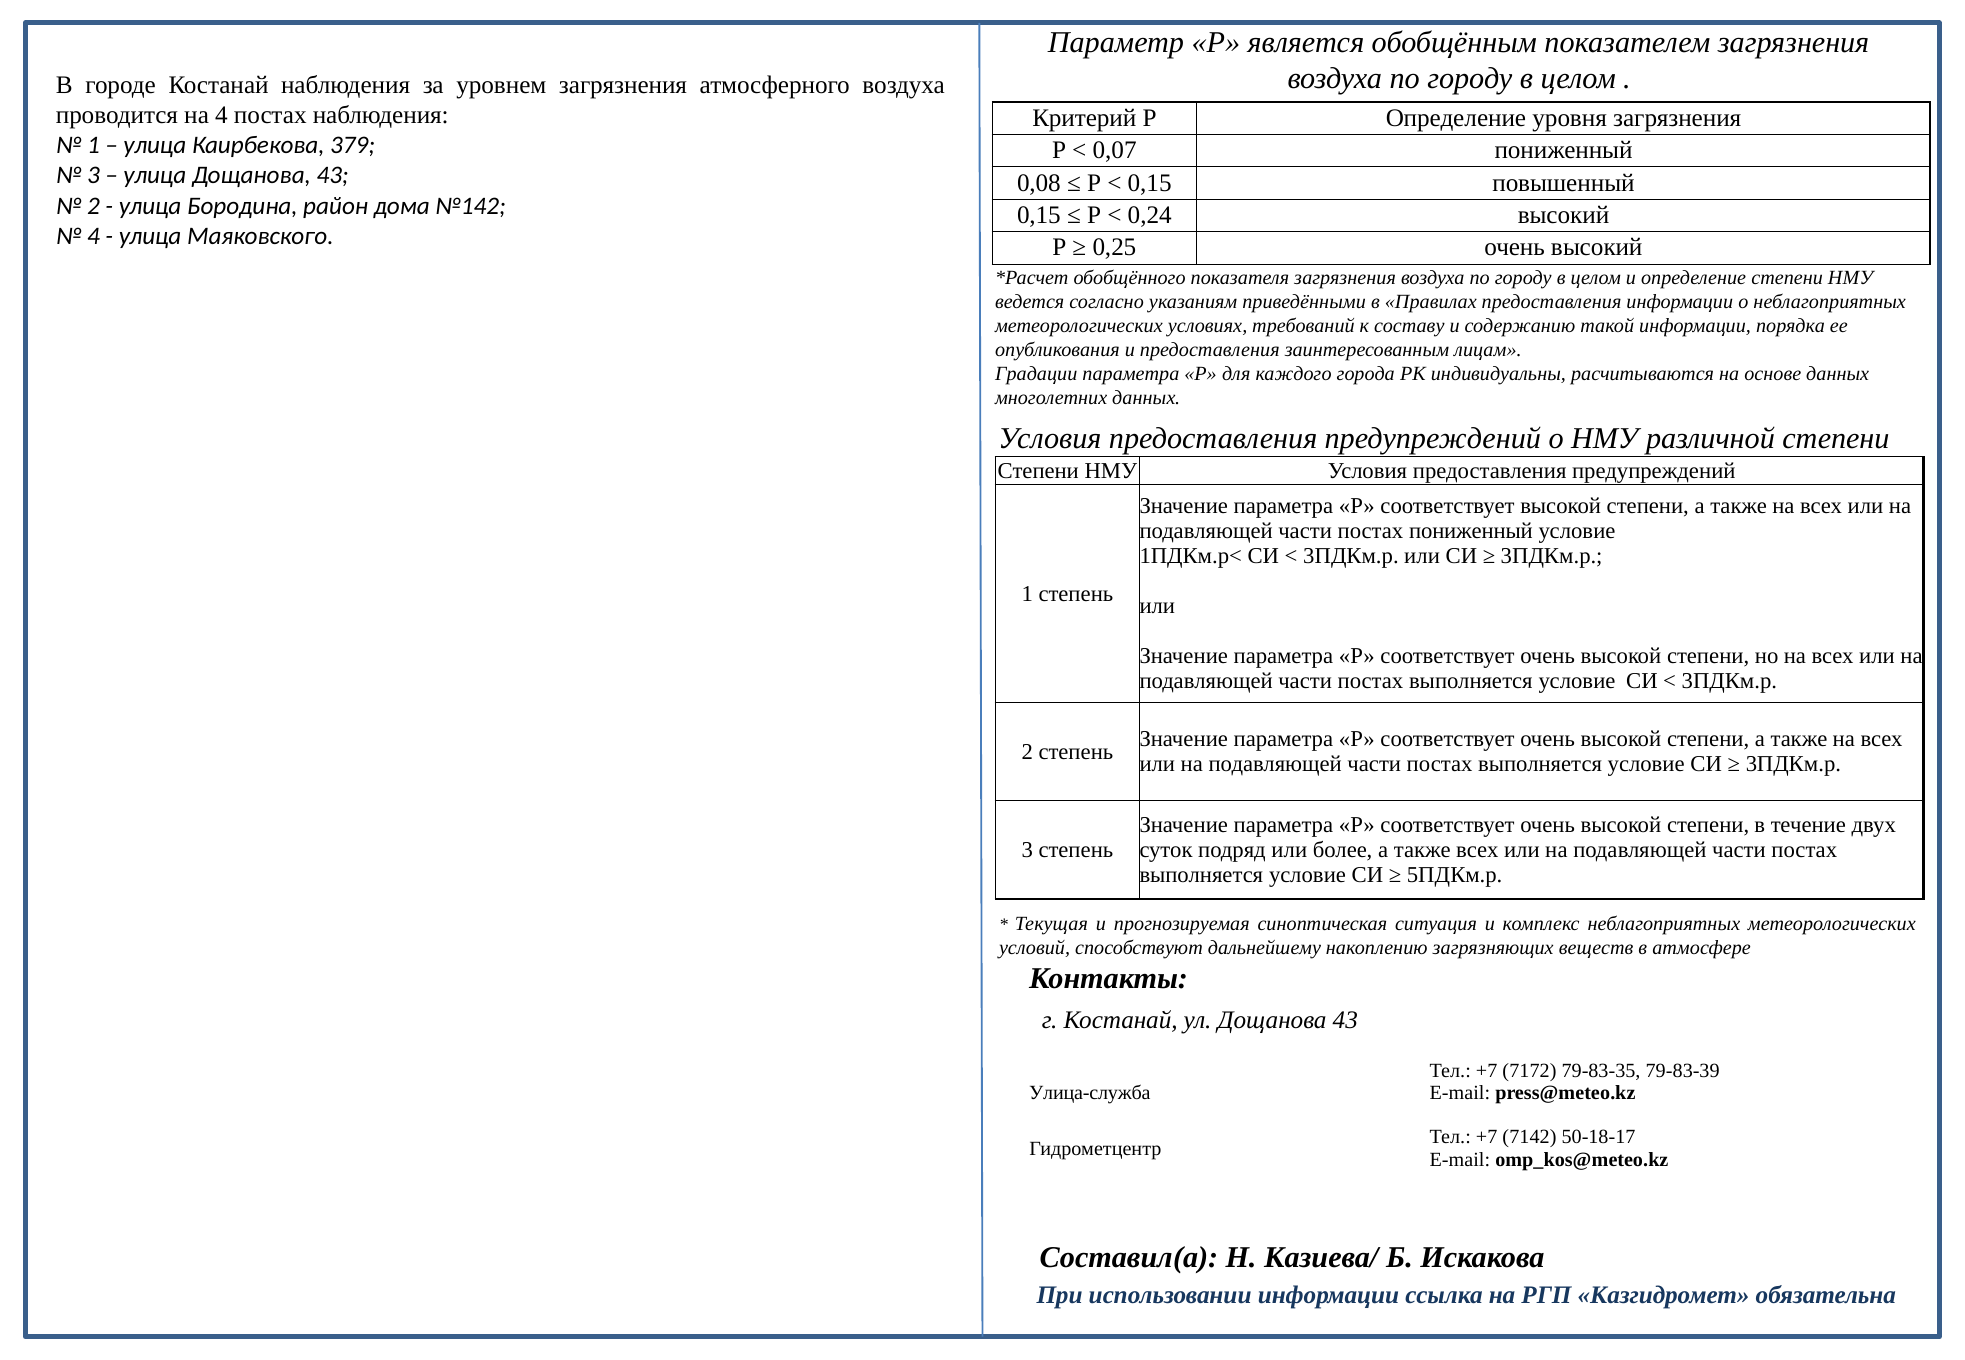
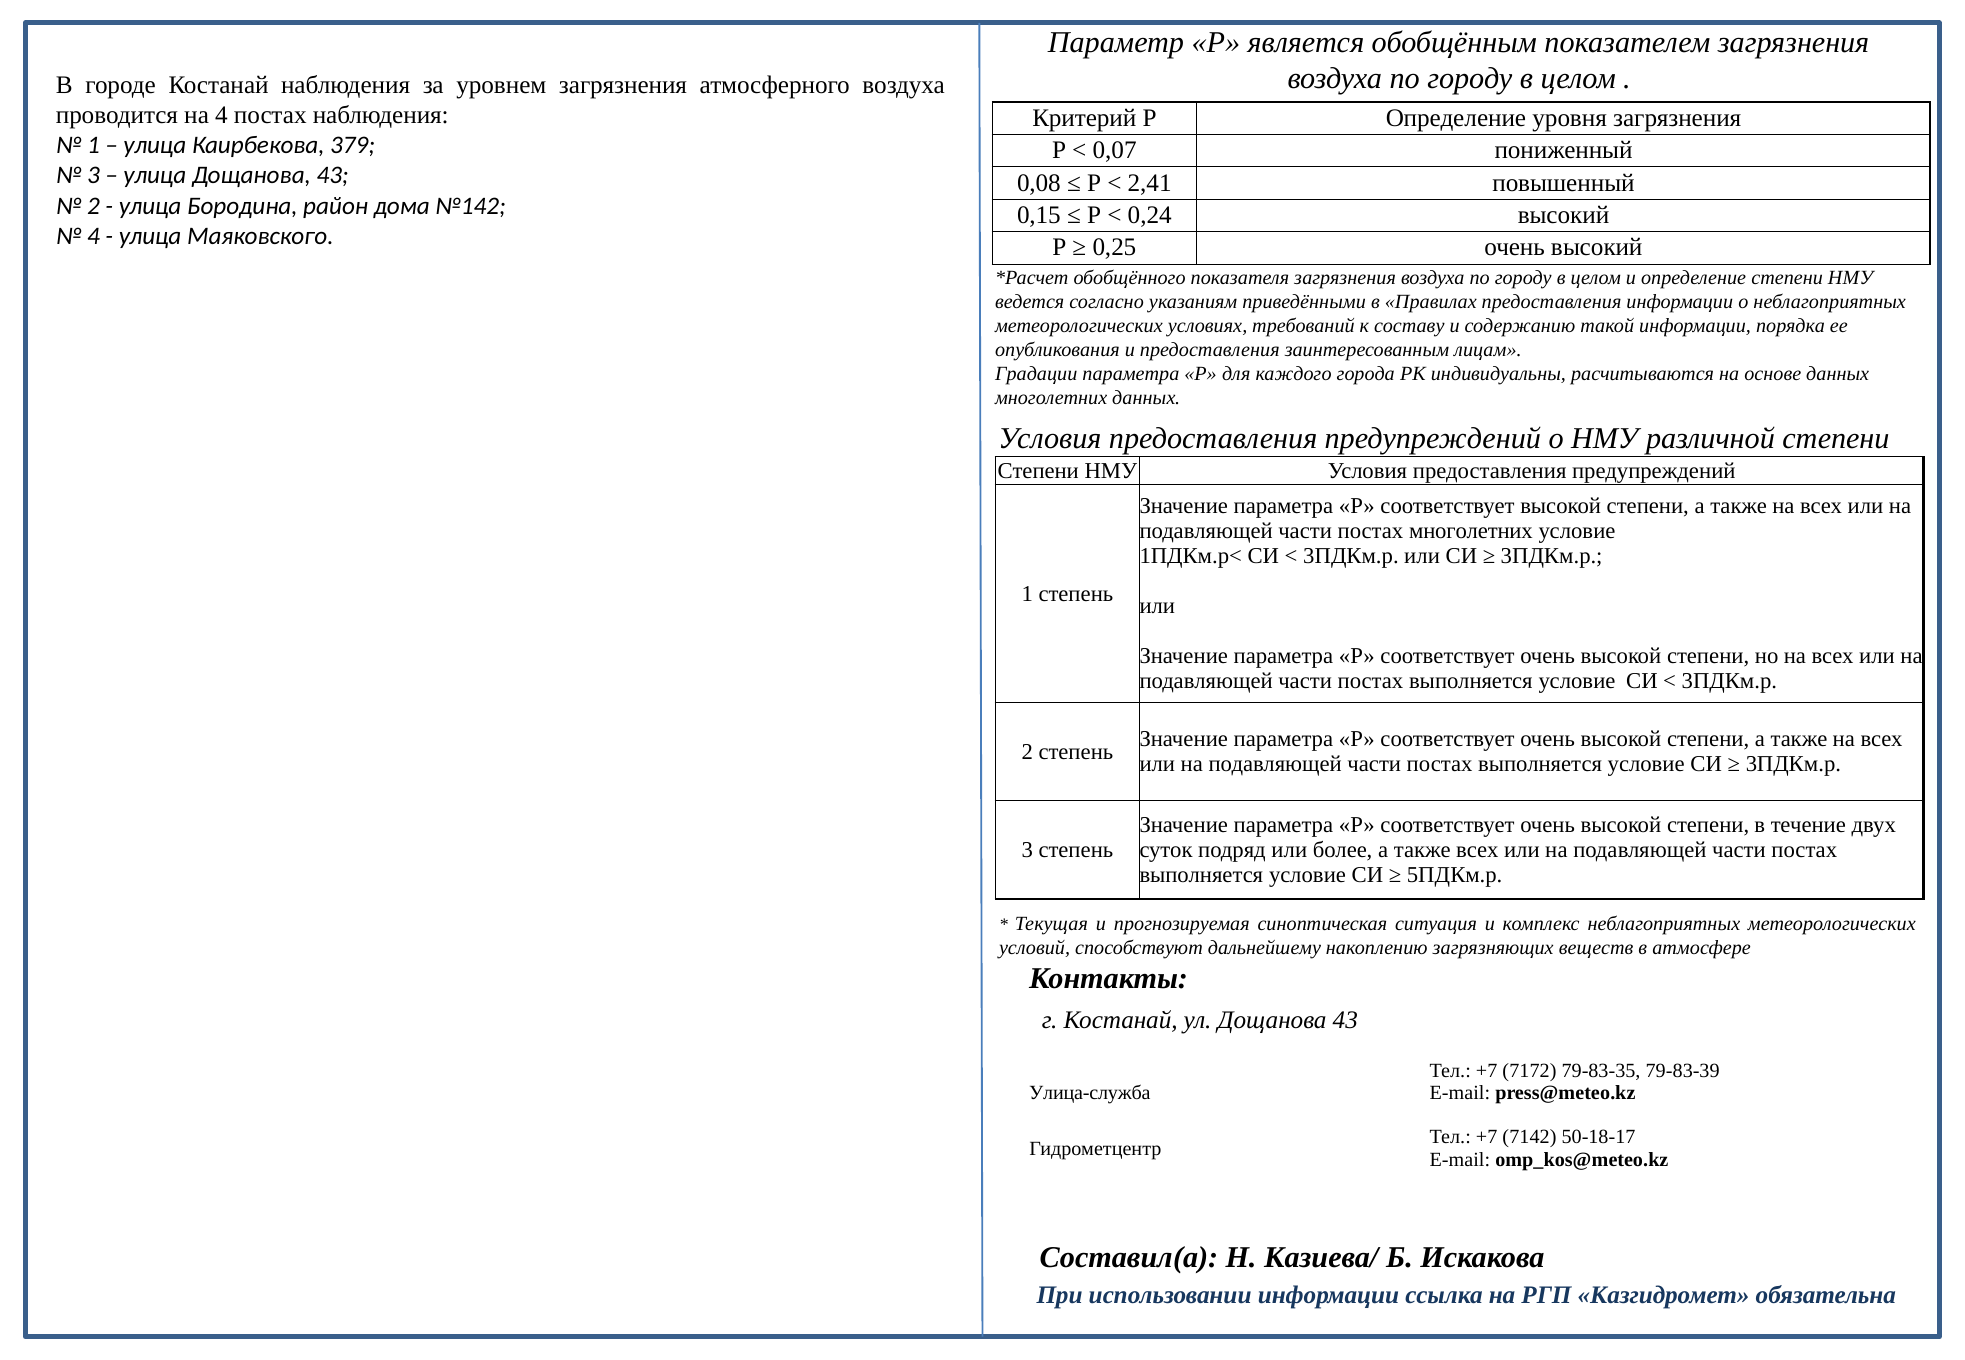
0,15 at (1150, 183): 0,15 -> 2,41
постах пониженный: пониженный -> многолетних
